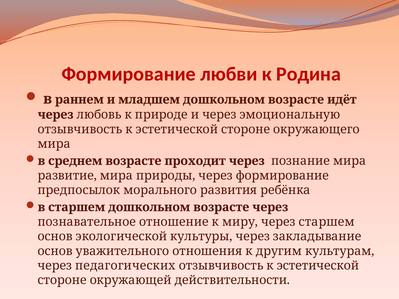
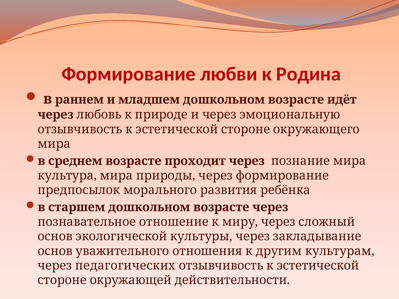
развитие: развитие -> культура
через старшем: старшем -> сложный
